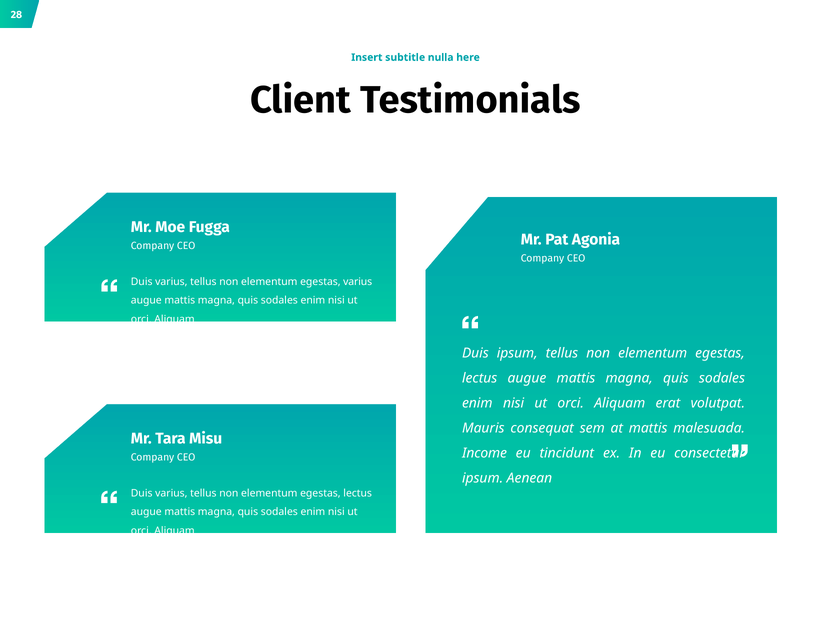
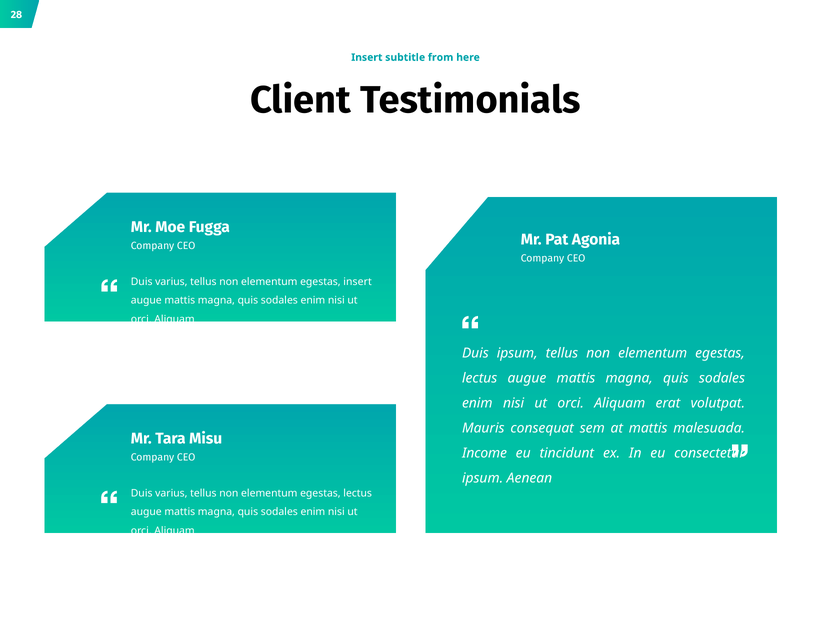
nulla: nulla -> from
egestas varius: varius -> insert
